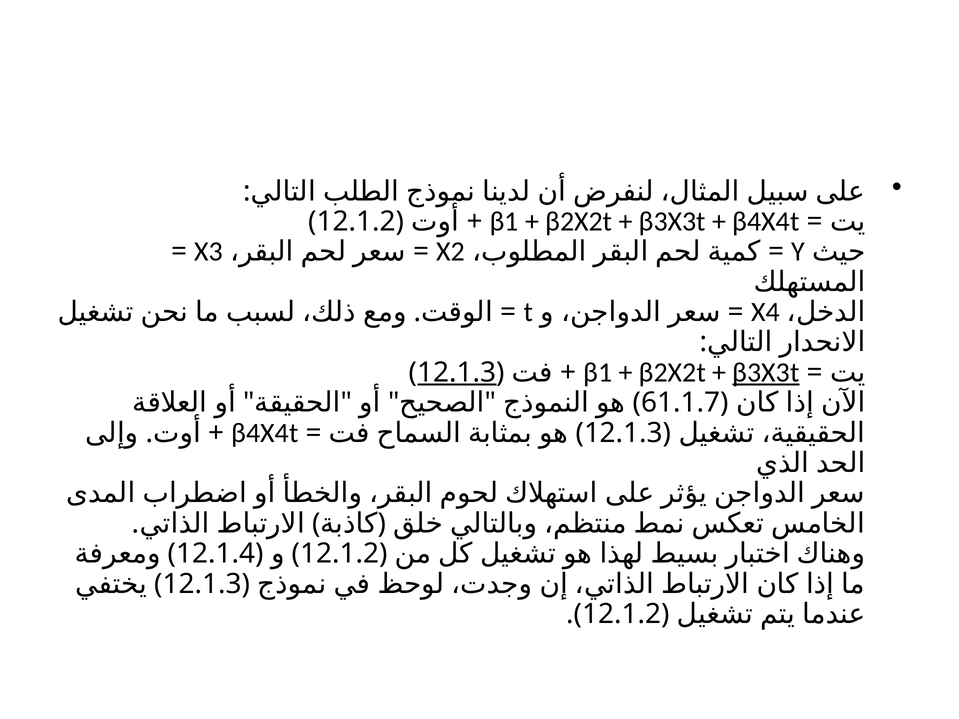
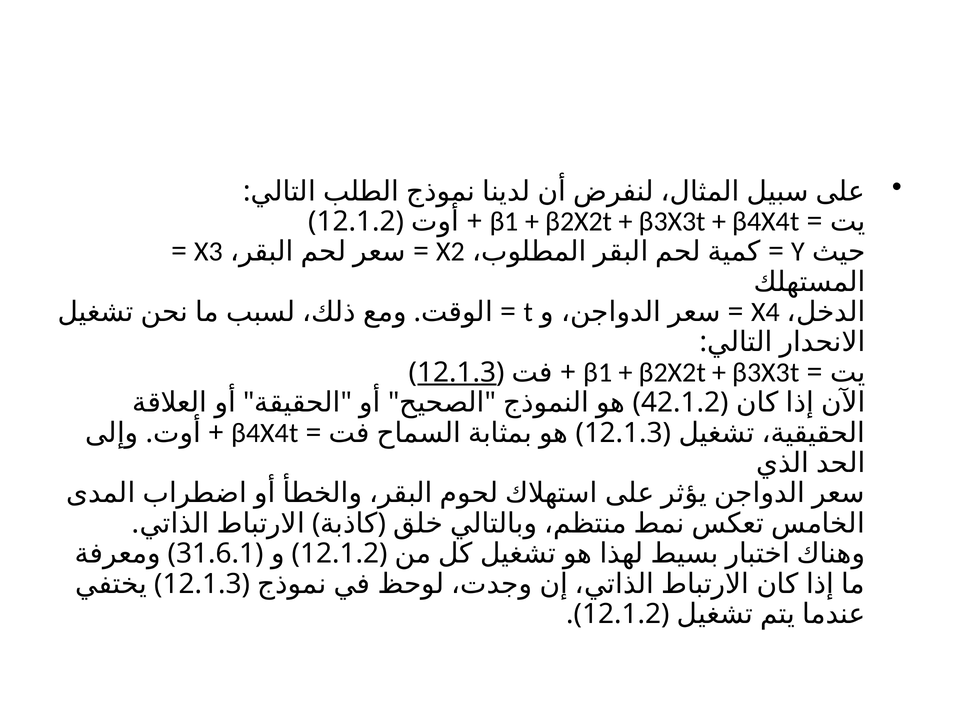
β3X3t at (766, 373) underline: present -> none
61.1.7: 61.1.7 -> 42.1.2
12.1.4: 12.1.4 -> 31.6.1
